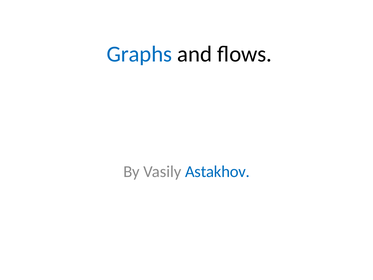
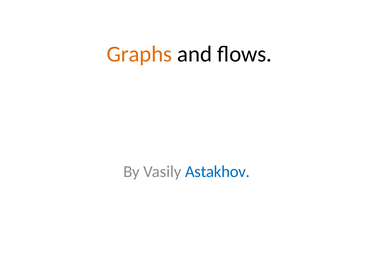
Graphs colour: blue -> orange
